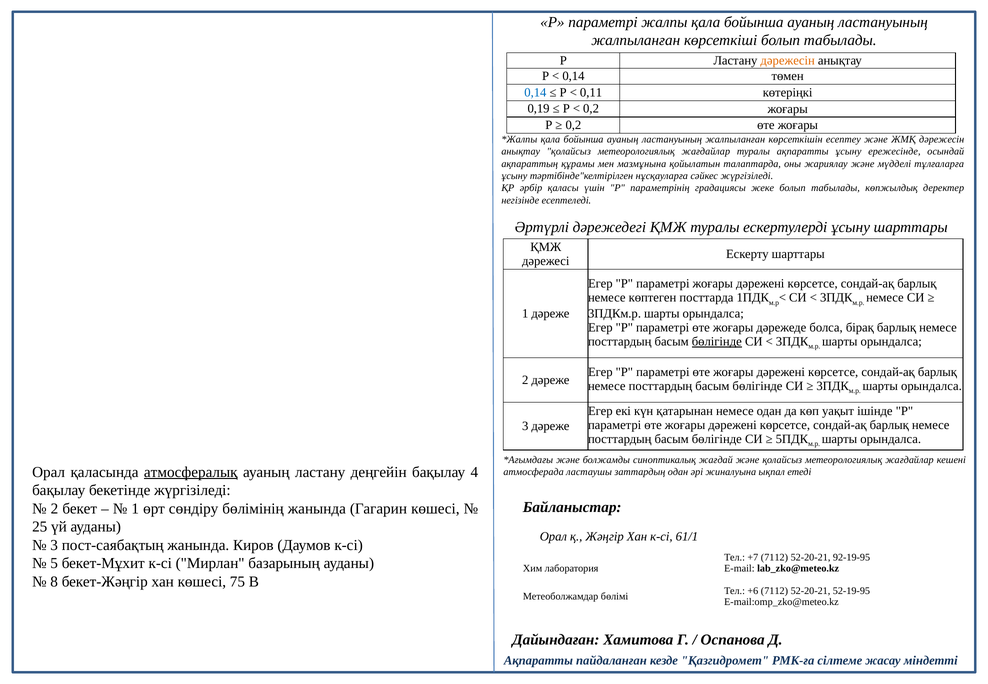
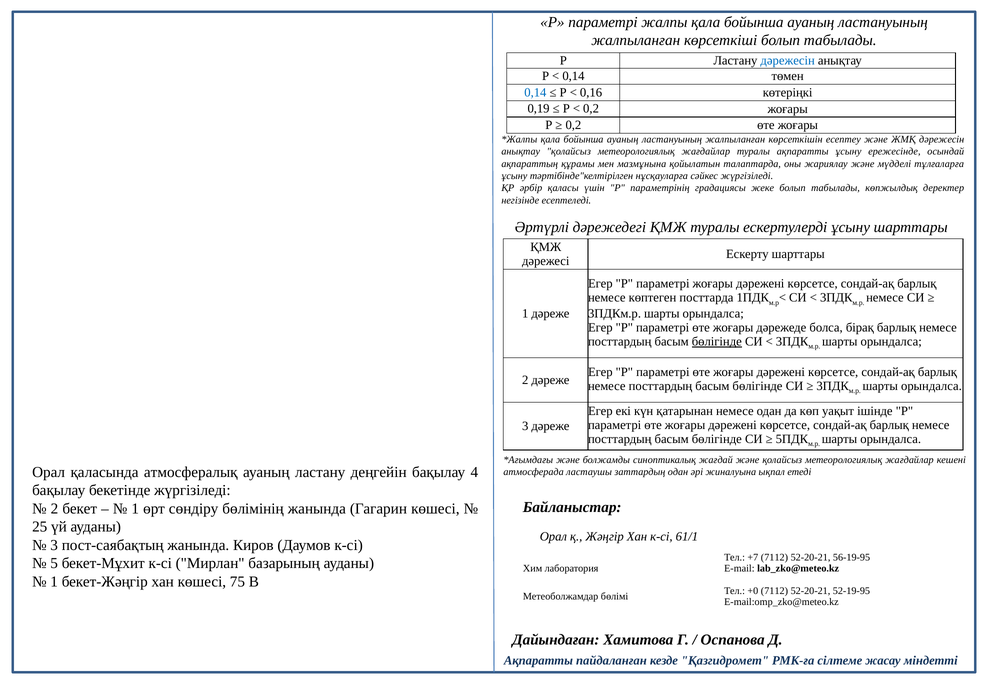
дәрежесін at (788, 61) colour: orange -> blue
0,11: 0,11 -> 0,16
атмосфералық underline: present -> none
92-19-95: 92-19-95 -> 56-19-95
8 at (54, 582): 8 -> 1
+6: +6 -> +0
